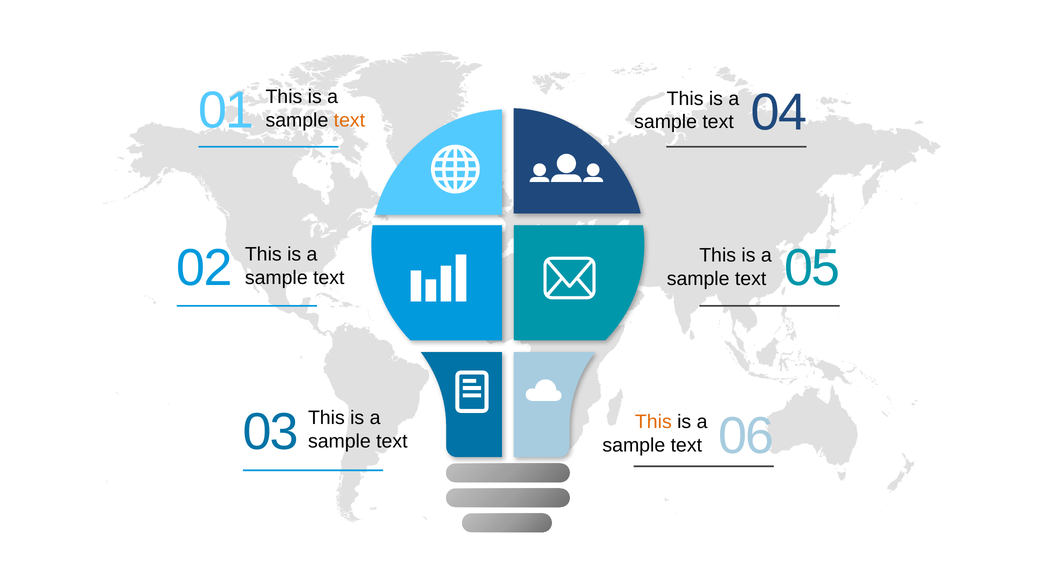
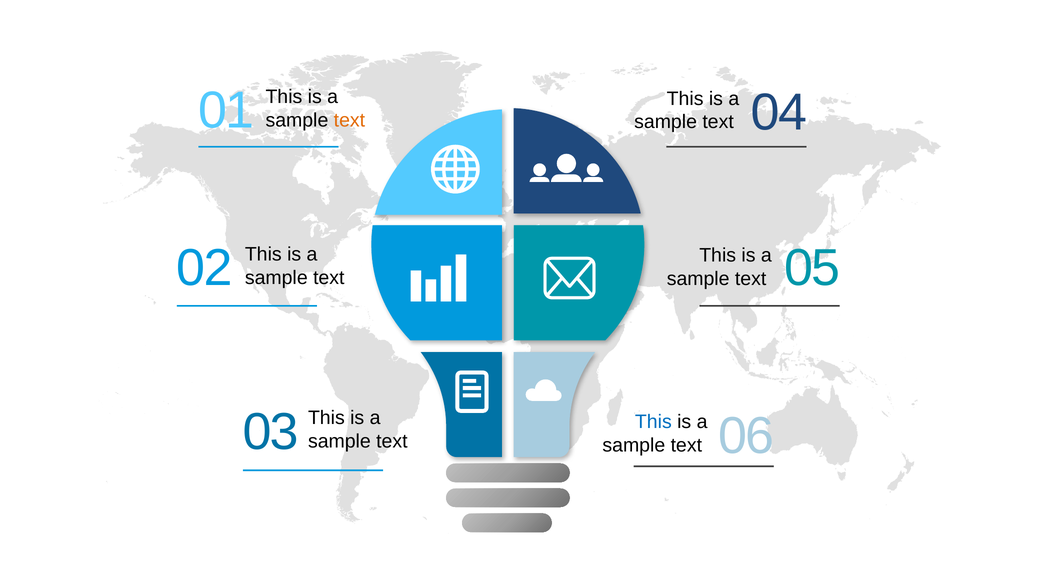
This at (653, 422) colour: orange -> blue
